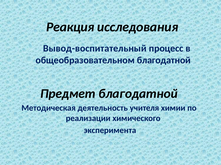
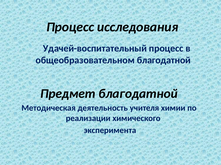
Реакция at (70, 27): Реакция -> Процесс
Вывод-воспитательный: Вывод-воспитательный -> Удачей-воспитательный
